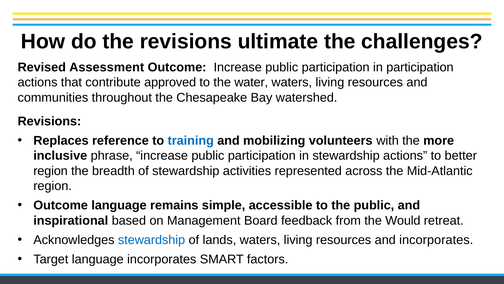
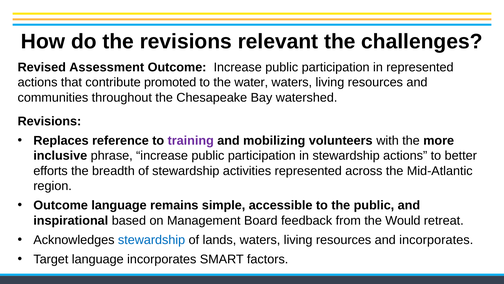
ultimate: ultimate -> relevant
in participation: participation -> represented
approved: approved -> promoted
training colour: blue -> purple
region at (51, 171): region -> efforts
